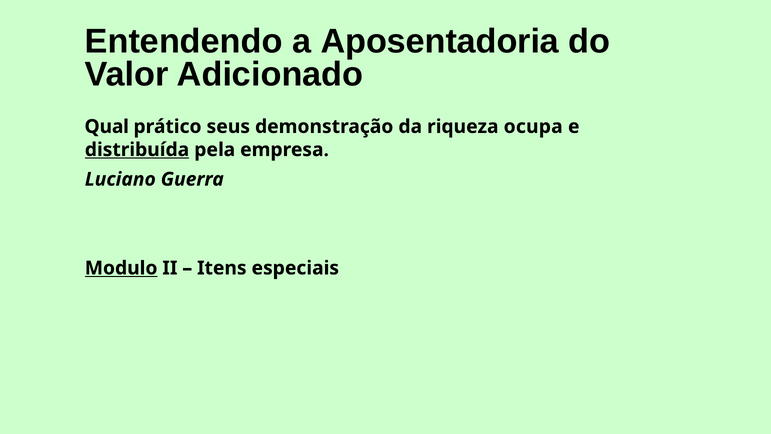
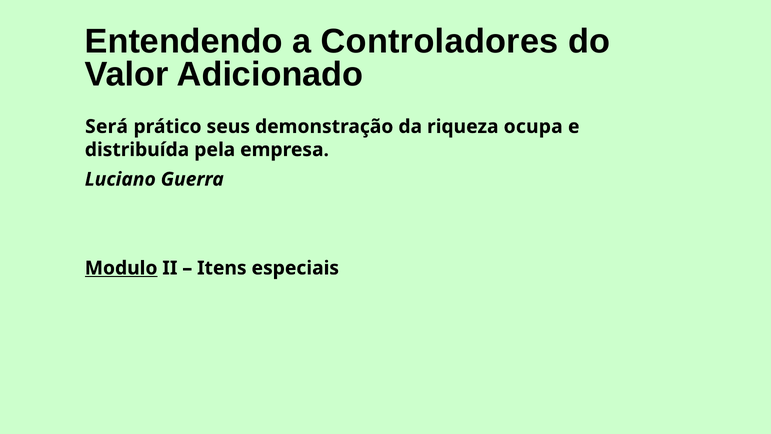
Aposentadoria: Aposentadoria -> Controladores
Qual: Qual -> Será
distribuída underline: present -> none
